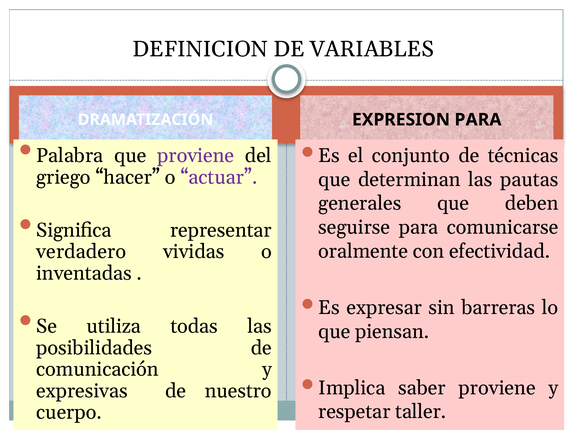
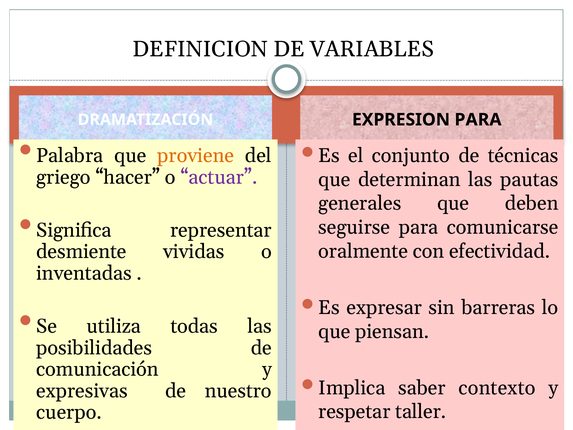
proviene at (196, 156) colour: purple -> orange
verdadero: verdadero -> desmiente
saber proviene: proviene -> contexto
